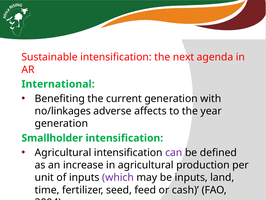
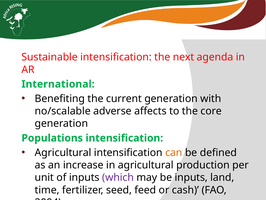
no/linkages: no/linkages -> no/scalable
year: year -> core
Smallholder: Smallholder -> Populations
can colour: purple -> orange
